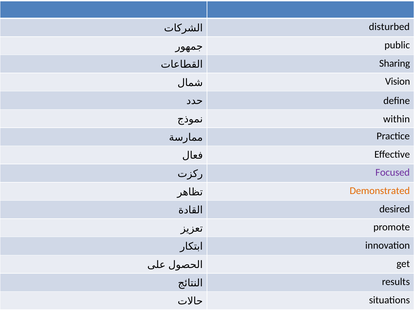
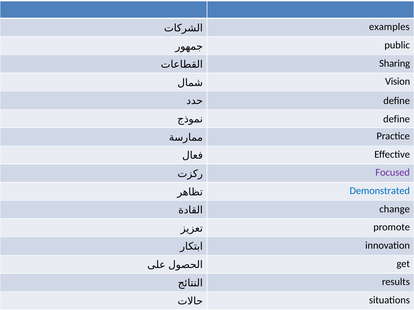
disturbed: disturbed -> examples
within at (397, 119): within -> define
Demonstrated colour: orange -> blue
desired: desired -> change
